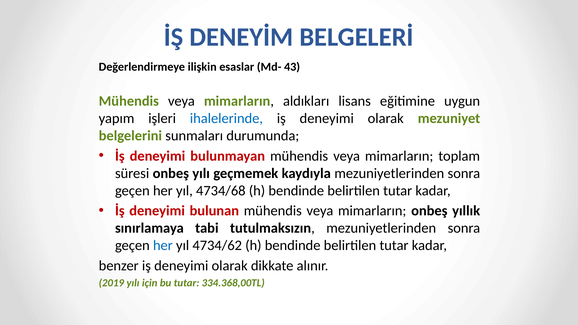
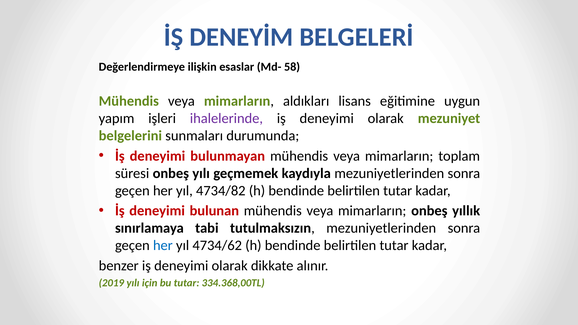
43: 43 -> 58
ihalelerinde colour: blue -> purple
4734/68: 4734/68 -> 4734/82
